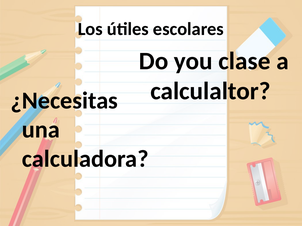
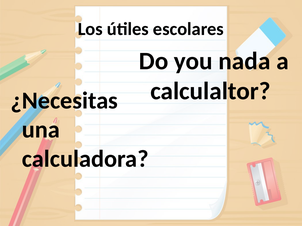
clase: clase -> nada
